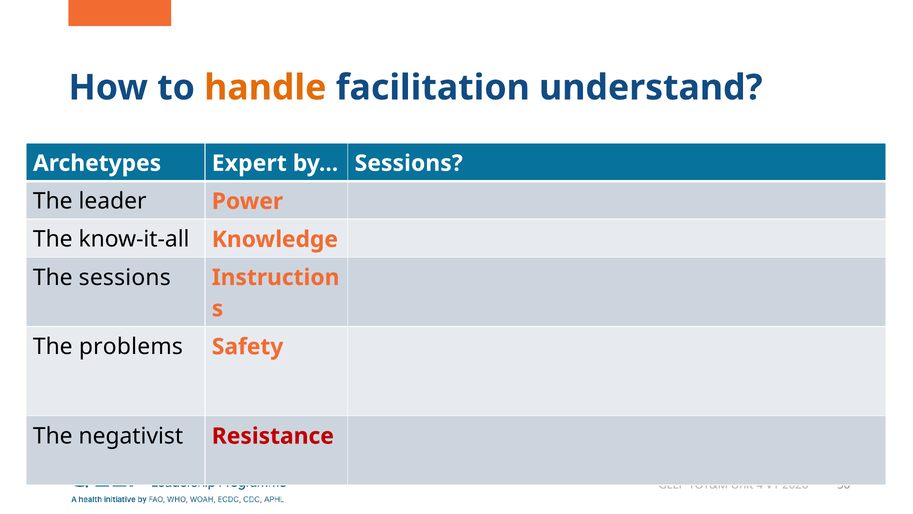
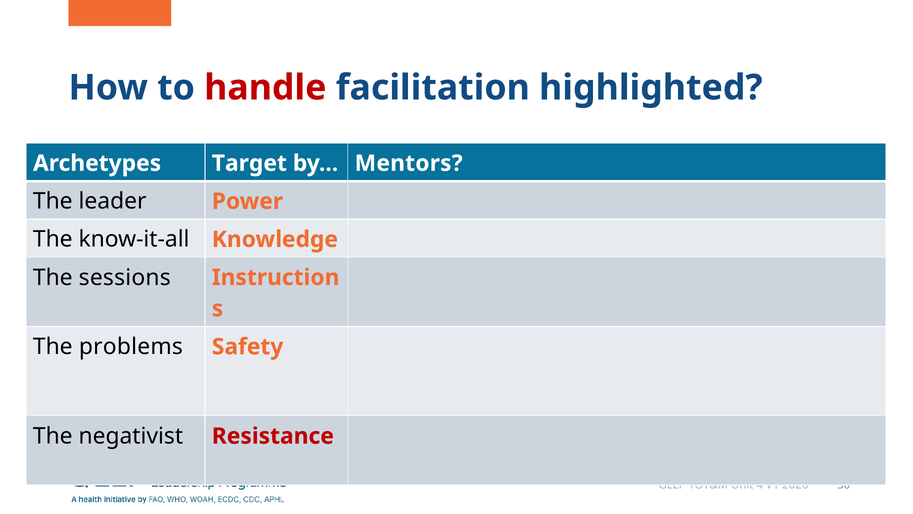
handle colour: orange -> red
understand: understand -> highlighted
Expert: Expert -> Target
by Sessions: Sessions -> Mentors
